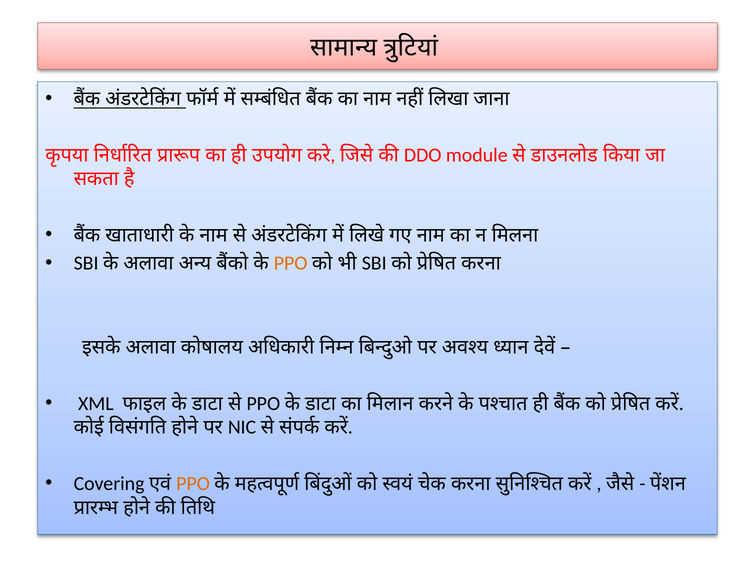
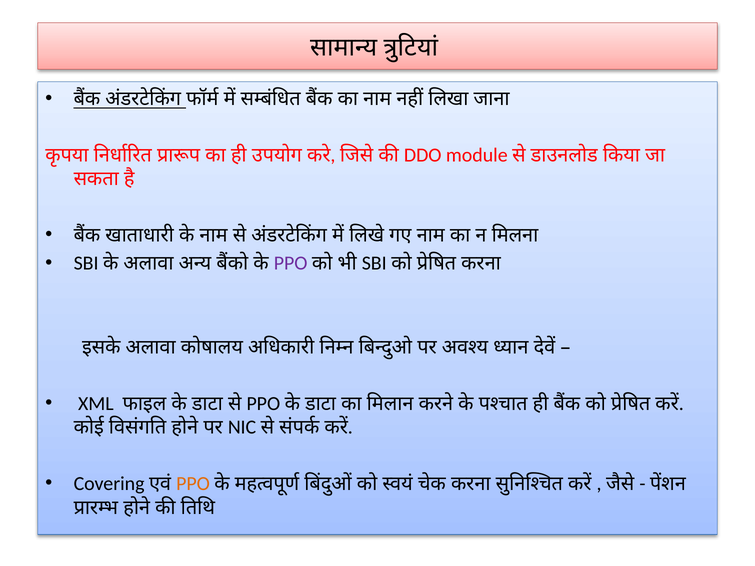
PPO at (291, 263) colour: orange -> purple
